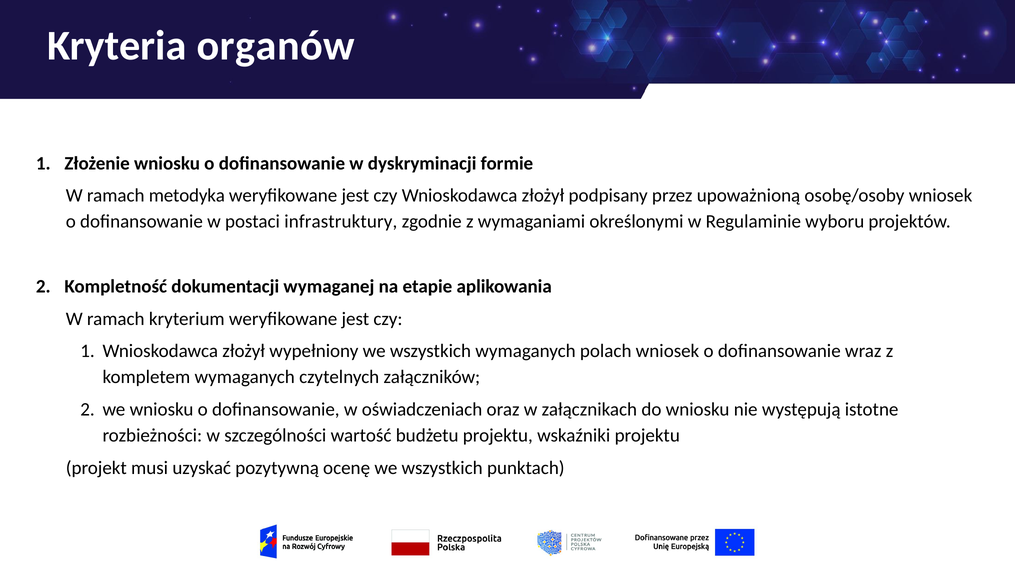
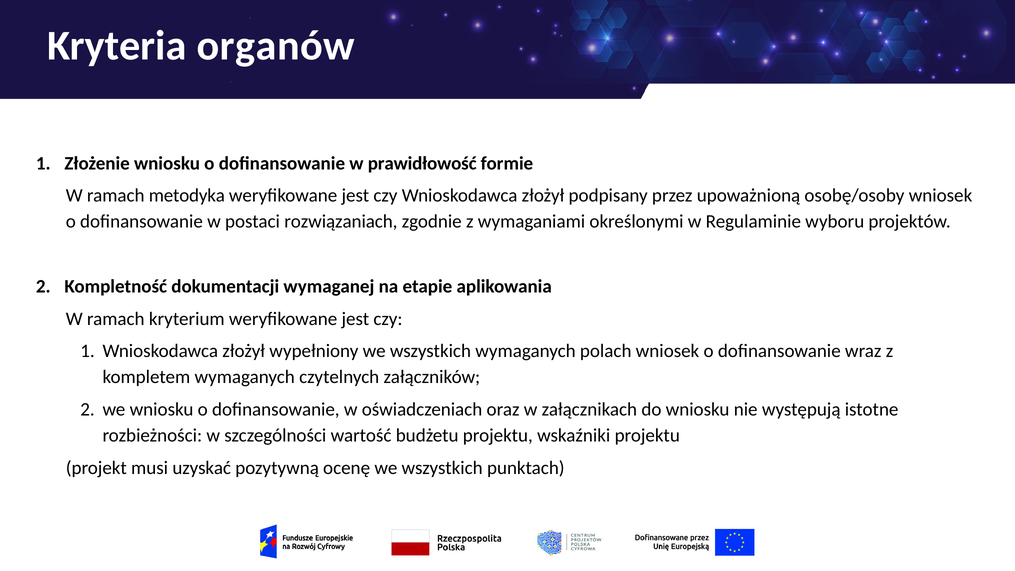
dyskryminacji: dyskryminacji -> prawidłowość
infrastruktury: infrastruktury -> rozwiązaniach
